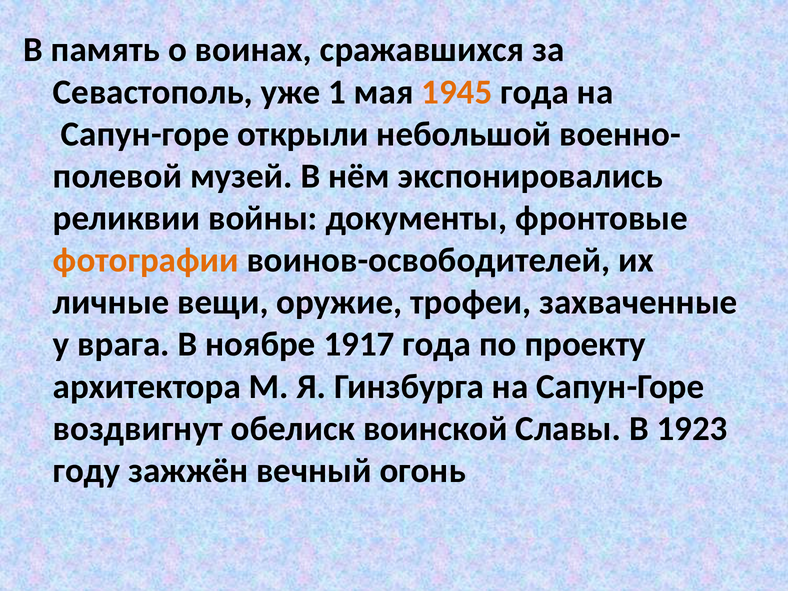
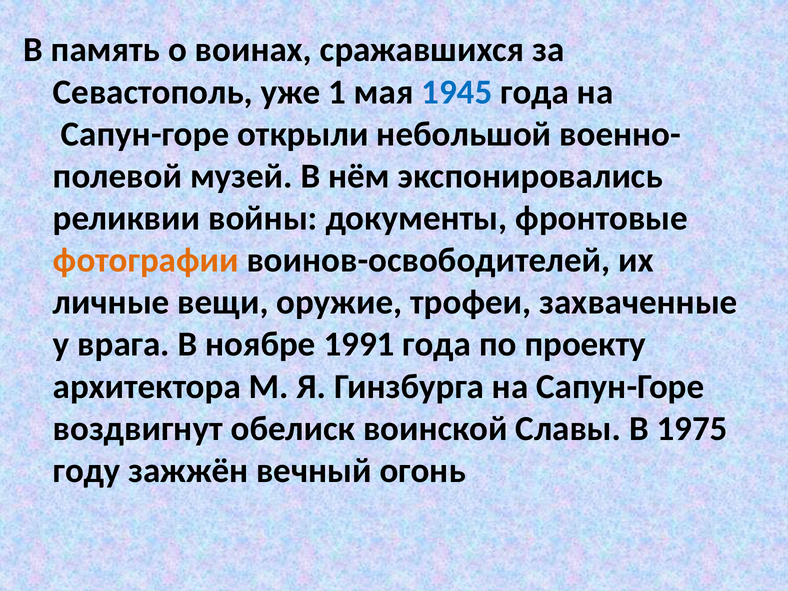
1945 colour: orange -> blue
1917: 1917 -> 1991
1923: 1923 -> 1975
